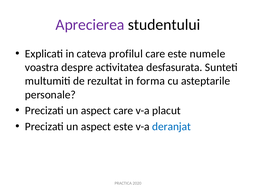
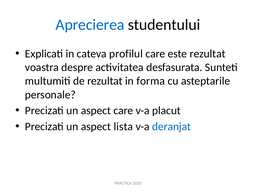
Aprecierea colour: purple -> blue
este numele: numele -> rezultat
aspect este: este -> lista
